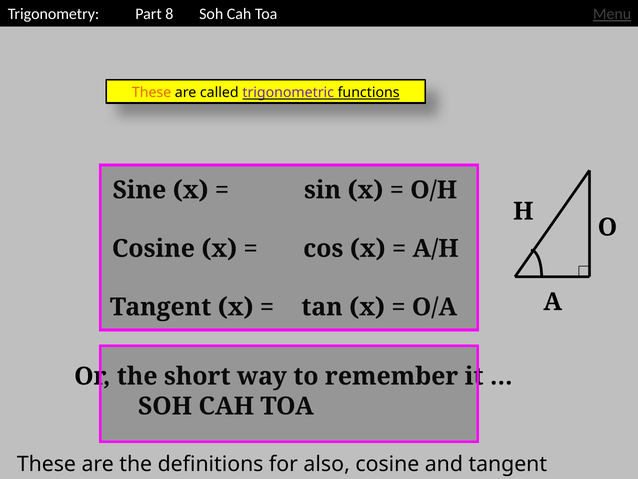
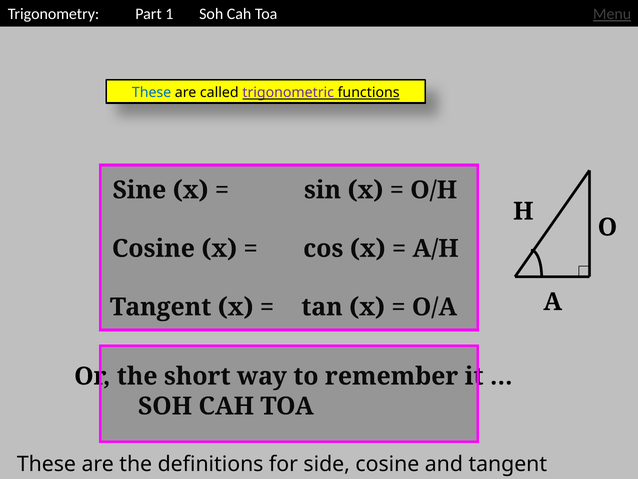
8: 8 -> 1
These at (152, 92) colour: orange -> blue
also: also -> side
